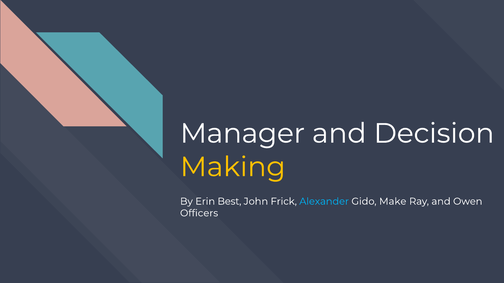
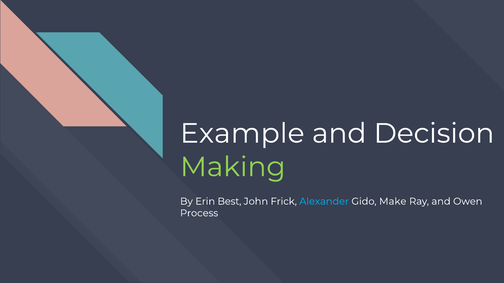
Manager: Manager -> Example
Making colour: yellow -> light green
Officers: Officers -> Process
